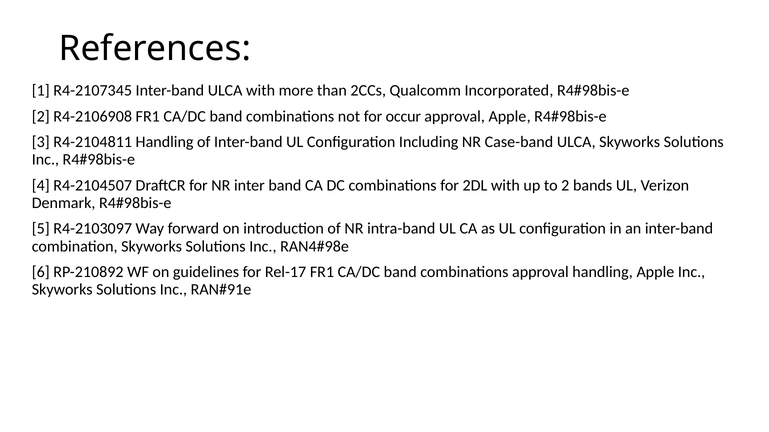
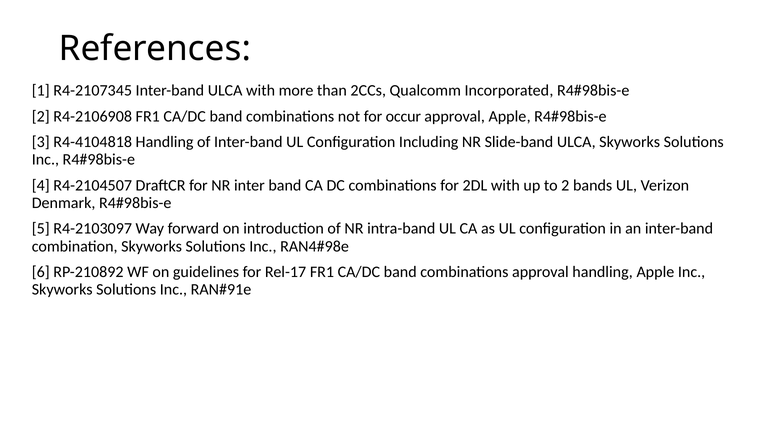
R4-2104811: R4-2104811 -> R4-4104818
Case-band: Case-band -> Slide-band
